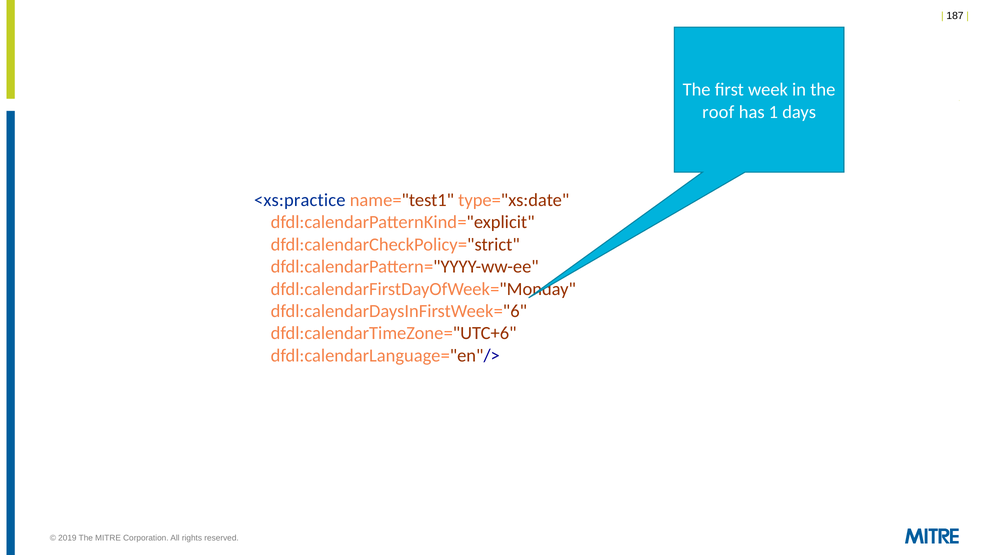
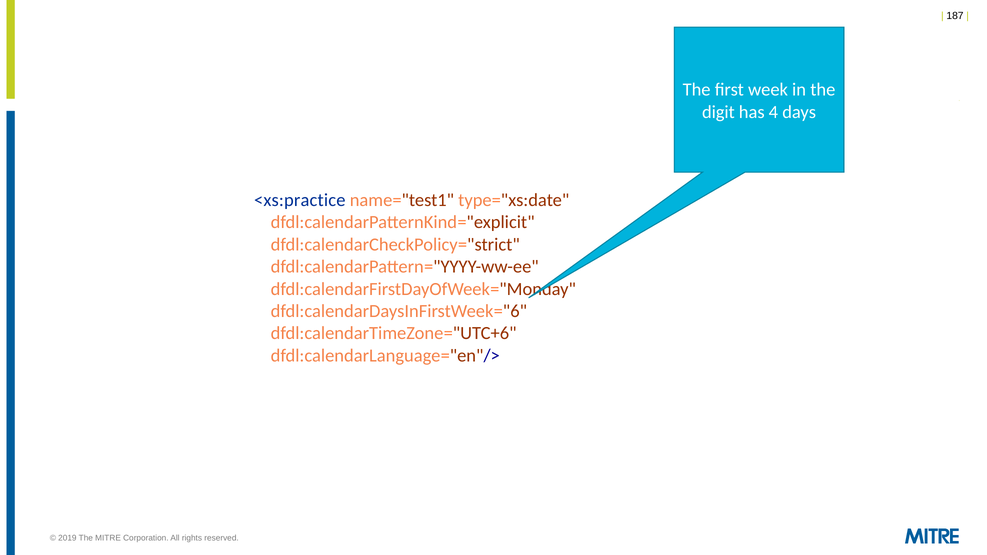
roof: roof -> digit
1: 1 -> 4
